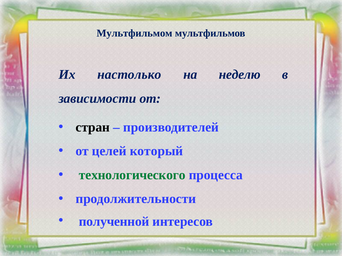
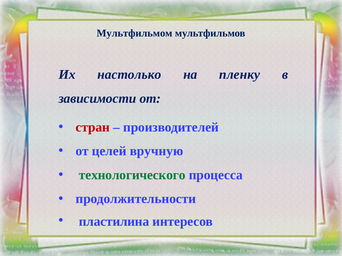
неделю: неделю -> пленку
стран colour: black -> red
который: который -> вручную
полученной: полученной -> пластилина
